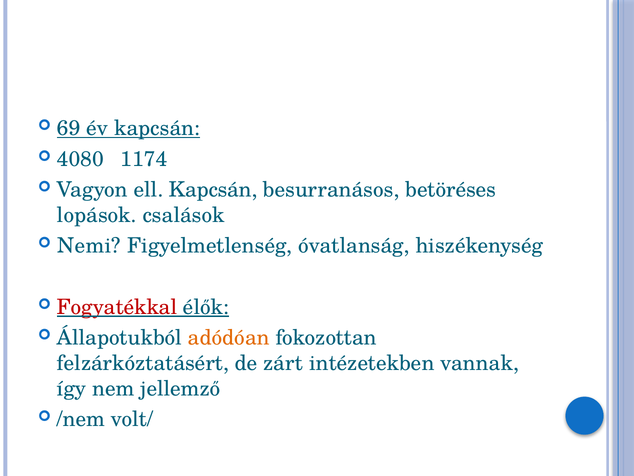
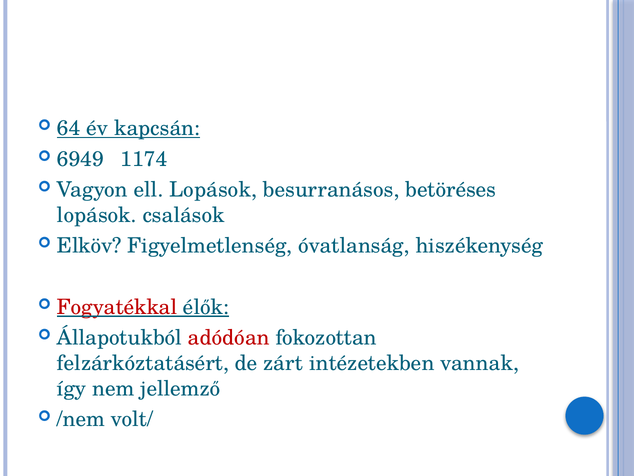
69: 69 -> 64
4080: 4080 -> 6949
ell Kapcsán: Kapcsán -> Lopások
Nemi: Nemi -> Elköv
adódóan colour: orange -> red
